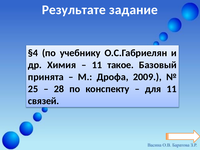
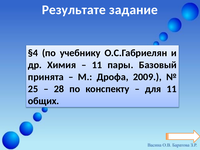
такое: такое -> пары
связей: связей -> общих
